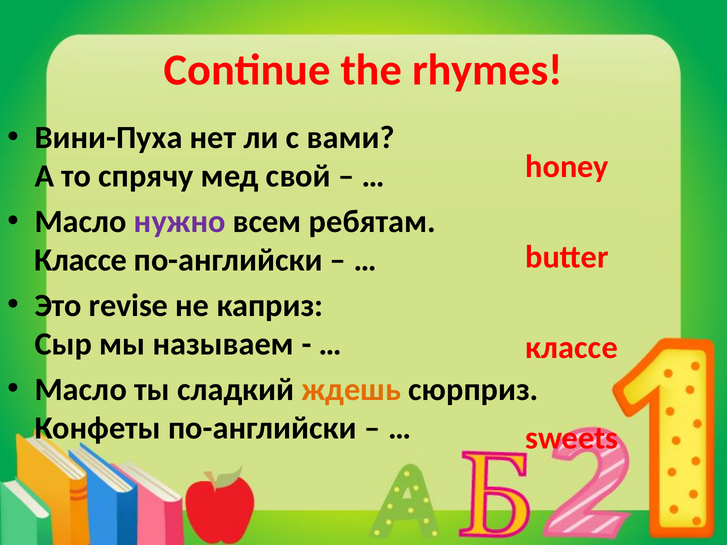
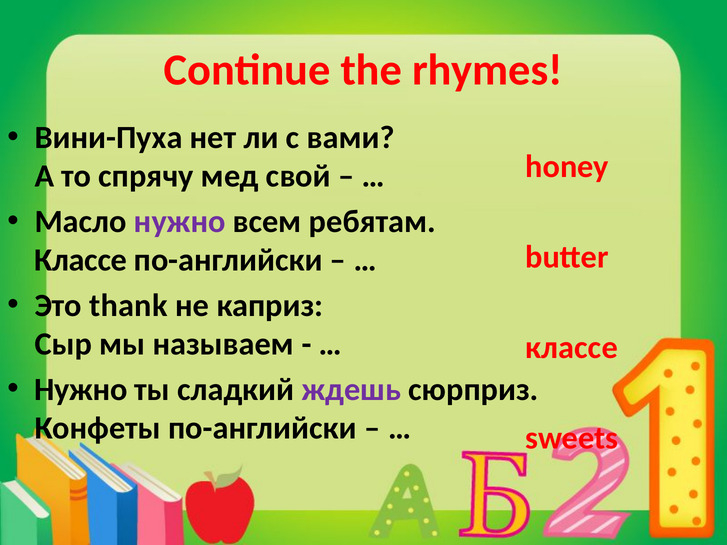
revise: revise -> thank
Масло at (81, 390): Масло -> Нужно
ждешь colour: orange -> purple
